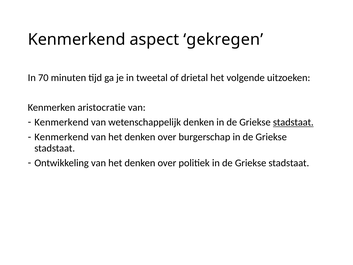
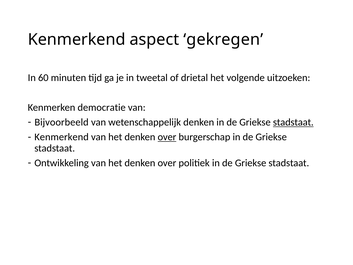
70: 70 -> 60
aristocratie: aristocratie -> democratie
Kenmerkend at (62, 122): Kenmerkend -> Bijvoorbeeld
over at (167, 137) underline: none -> present
